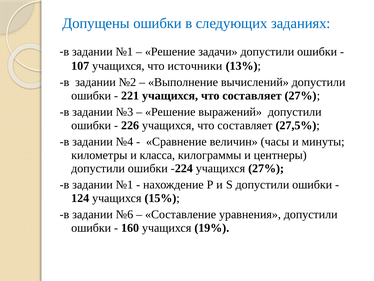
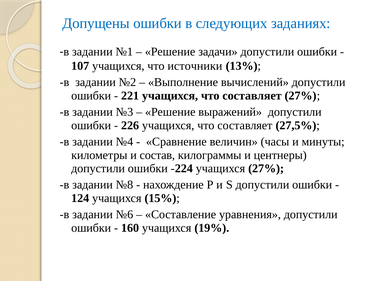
класса: класса -> состав
№1 at (124, 184): №1 -> №8
